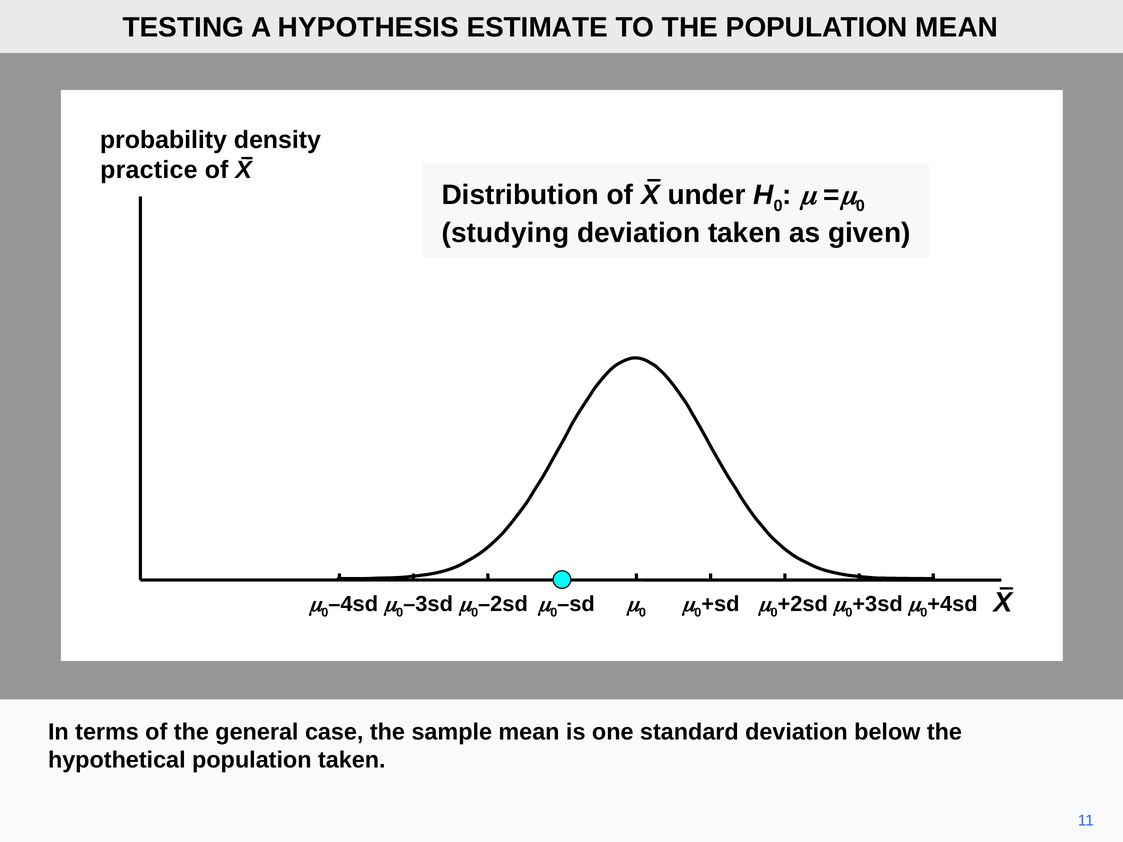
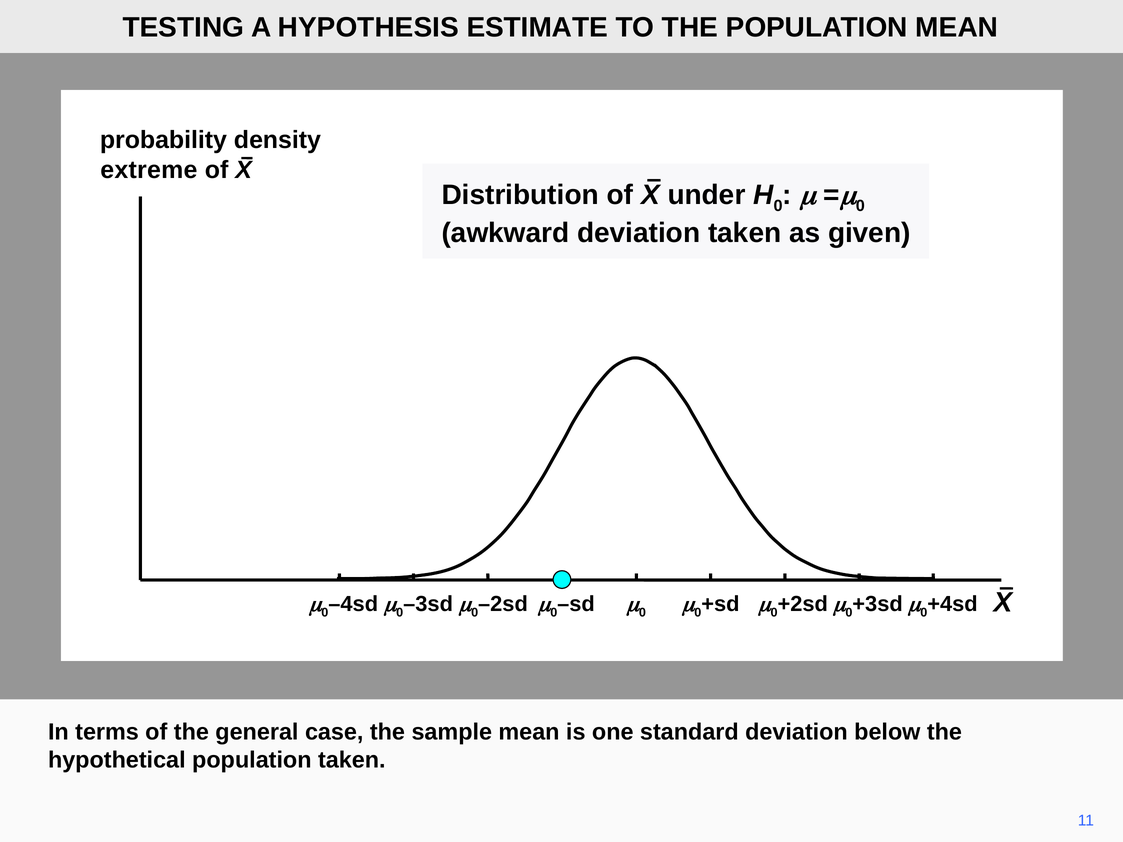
practice: practice -> extreme
studying: studying -> awkward
